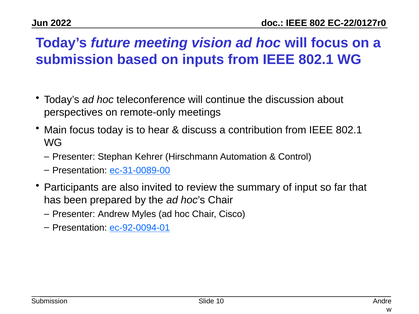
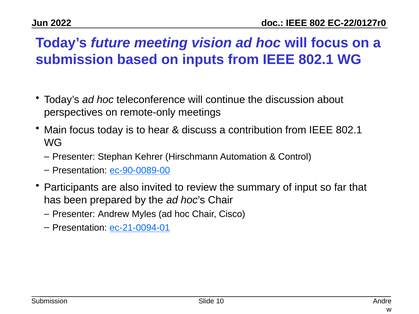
ec-31-0089-00: ec-31-0089-00 -> ec-90-0089-00
ec-92-0094-01: ec-92-0094-01 -> ec-21-0094-01
